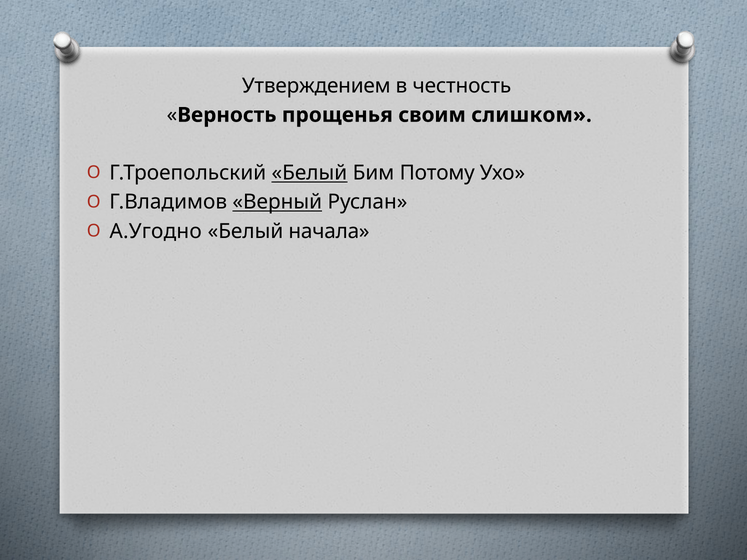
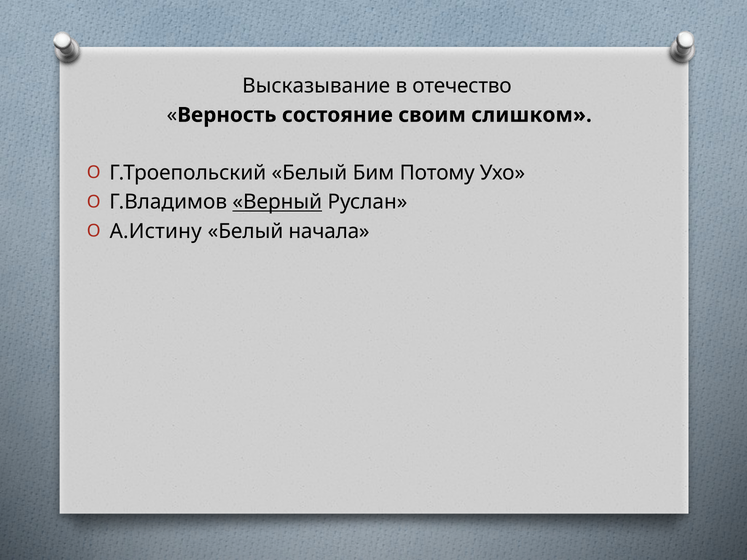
Утверждением: Утверждением -> Высказывание
честность: честность -> отечество
прощенья: прощенья -> состояние
Белый at (309, 173) underline: present -> none
А.Угодно: А.Угодно -> А.Истину
